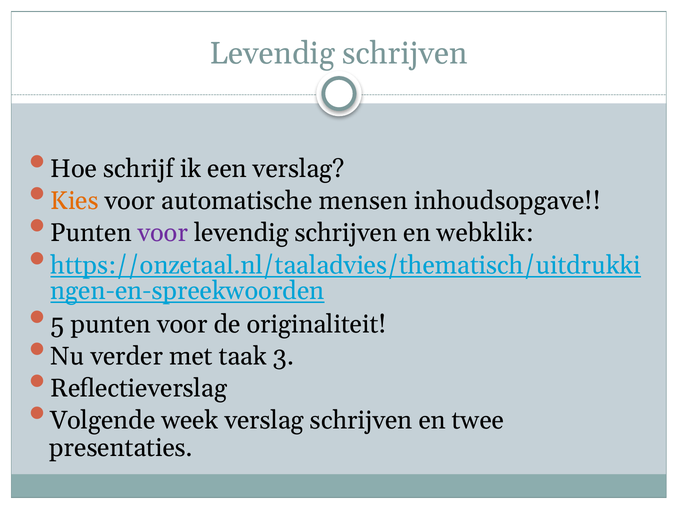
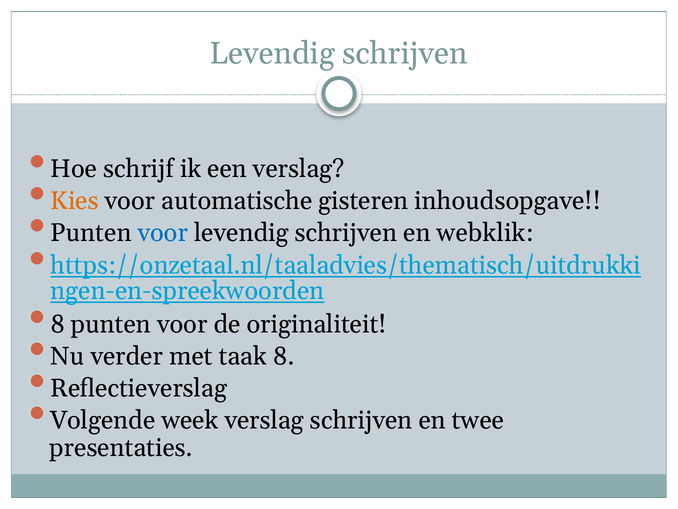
mensen: mensen -> gisteren
voor at (163, 233) colour: purple -> blue
5 at (57, 324): 5 -> 8
taak 3: 3 -> 8
